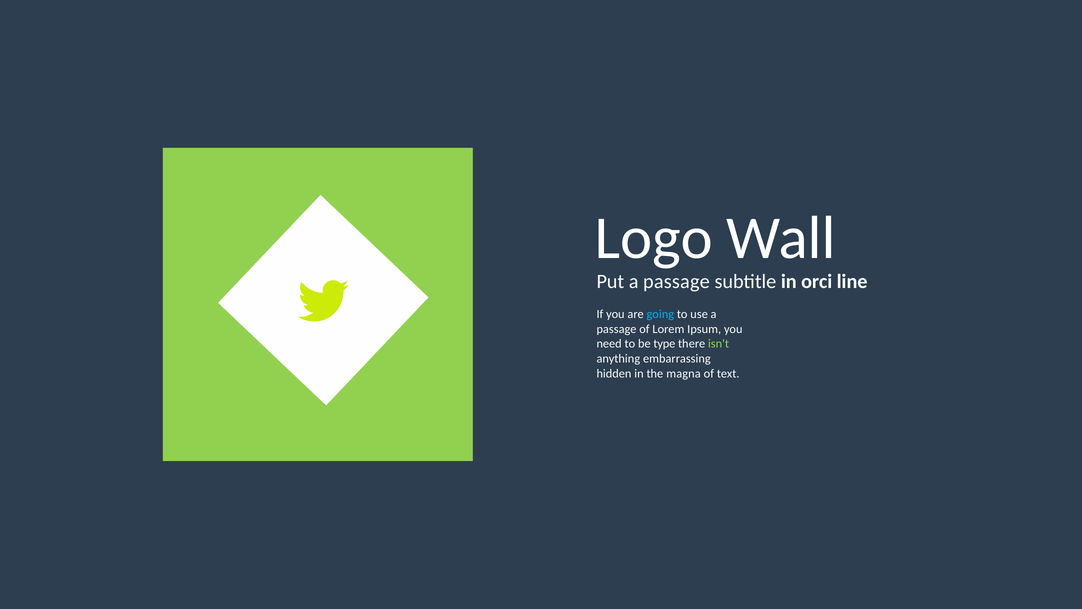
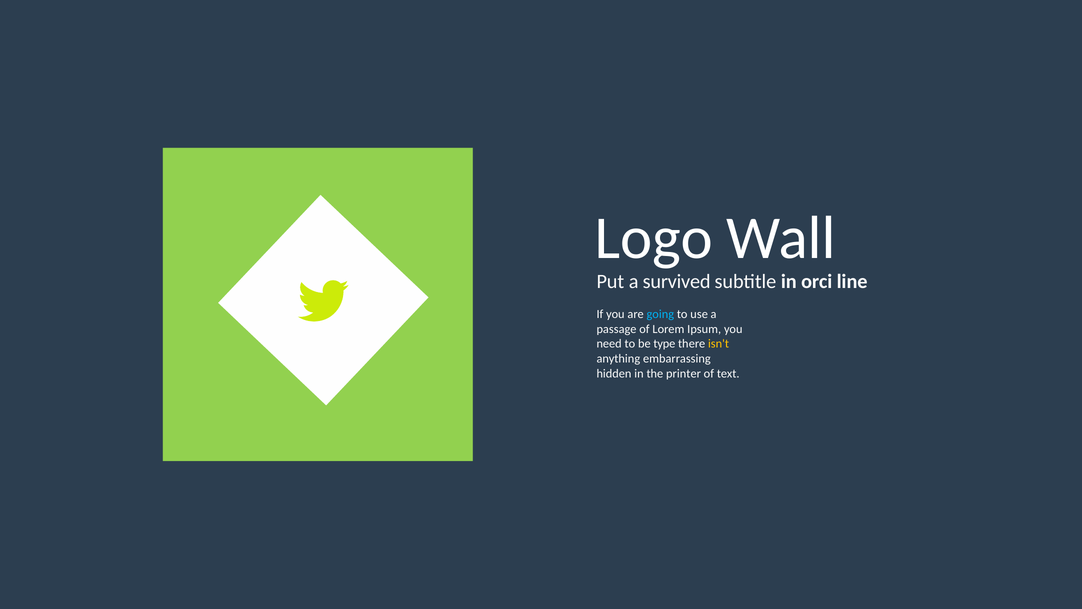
Put a passage: passage -> survived
isn't colour: light green -> yellow
magna: magna -> printer
